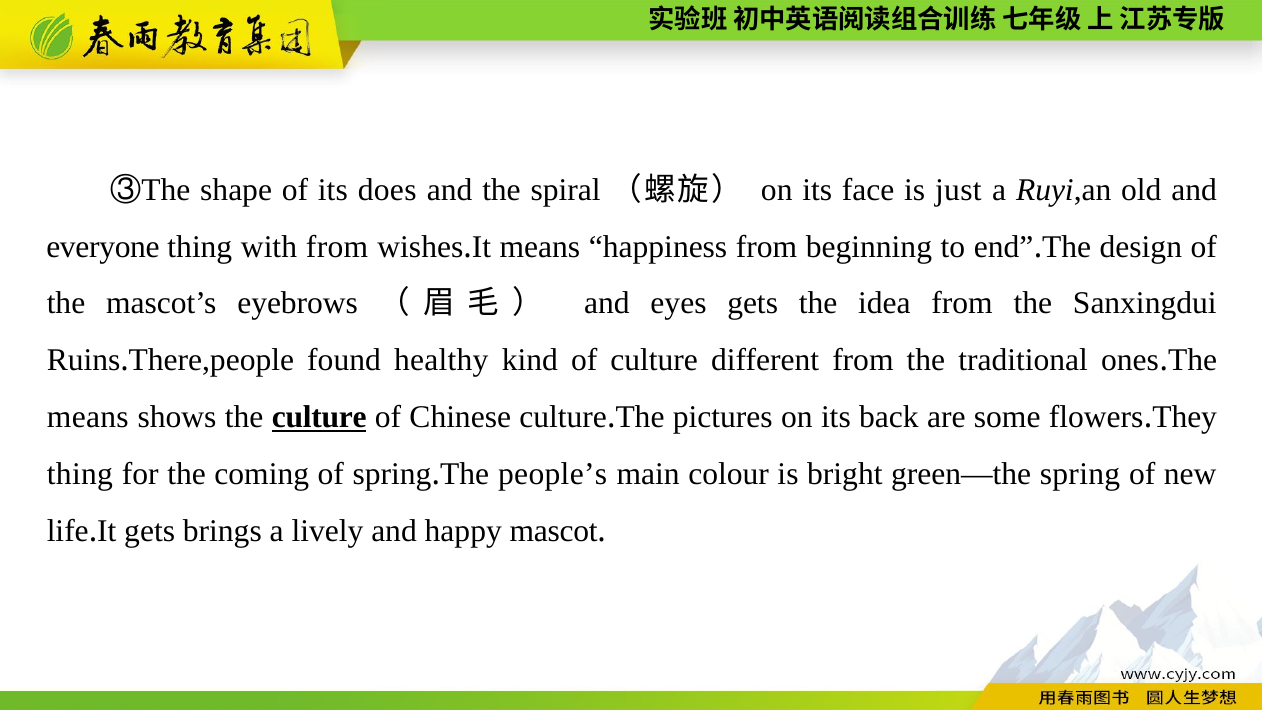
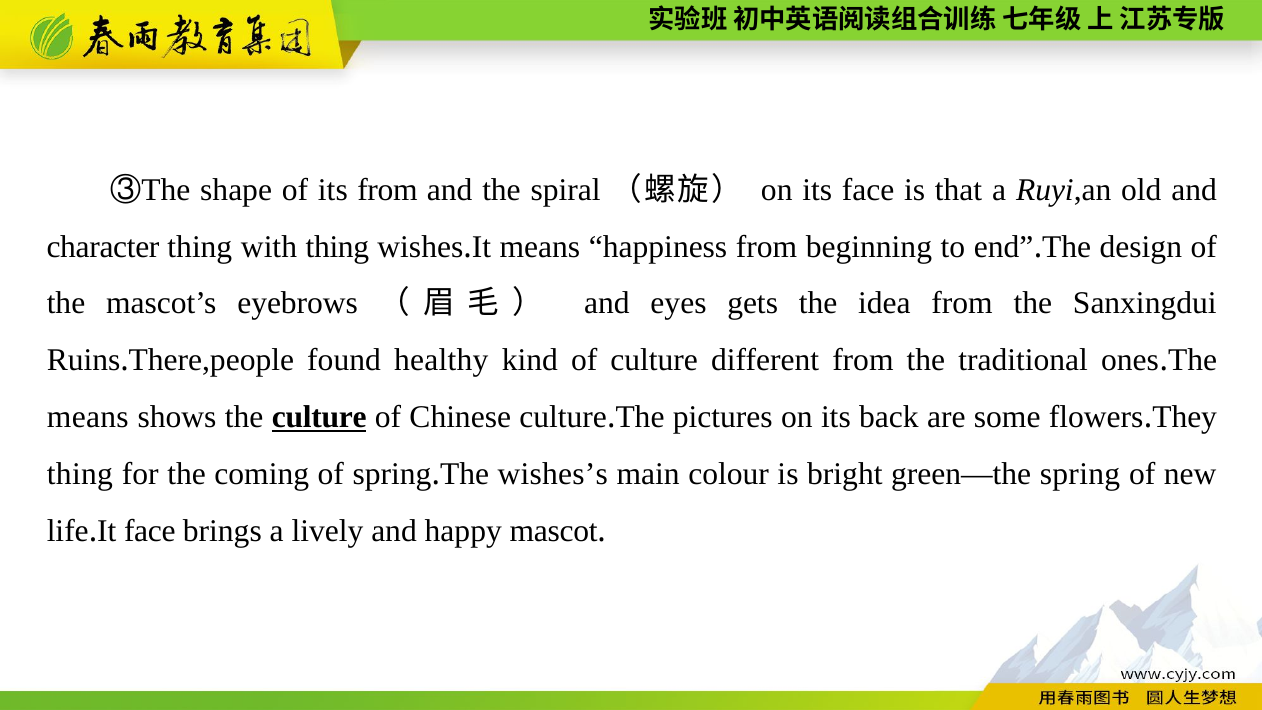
its does: does -> from
just: just -> that
everyone: everyone -> character
with from: from -> thing
people’s: people’s -> wishes’s
gets at (150, 531): gets -> face
